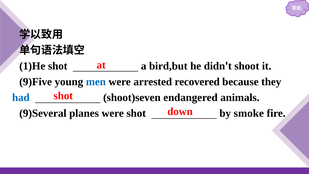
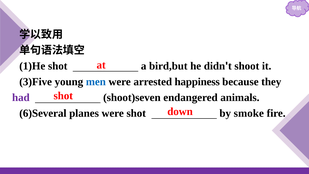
9)Five: 9)Five -> 3)Five
recovered: recovered -> happiness
had colour: blue -> purple
9)Several: 9)Several -> 6)Several
